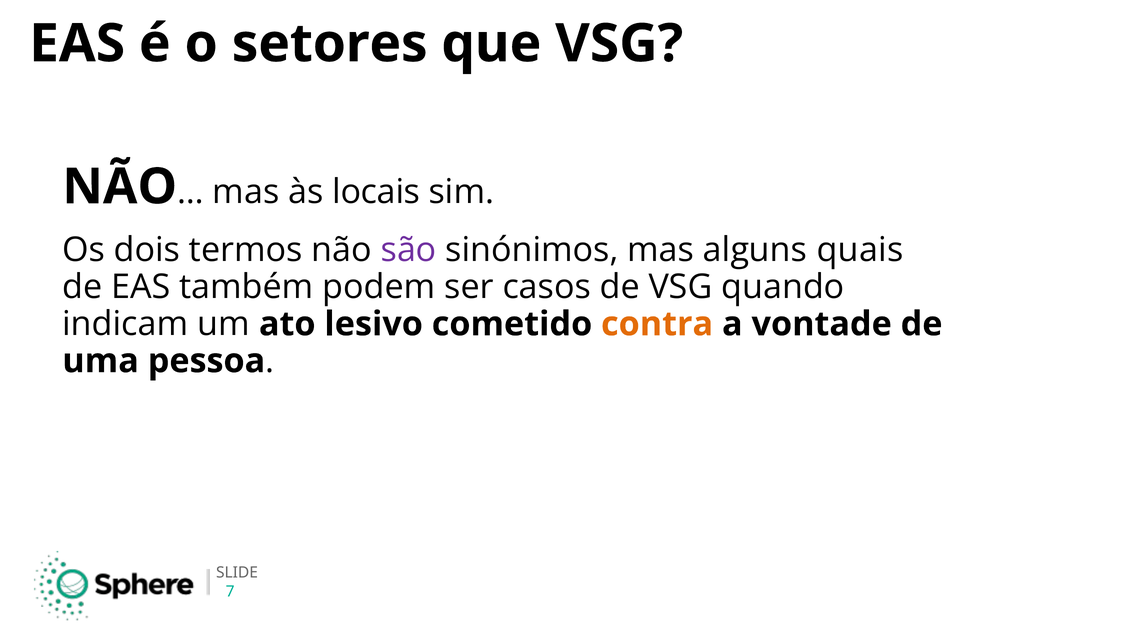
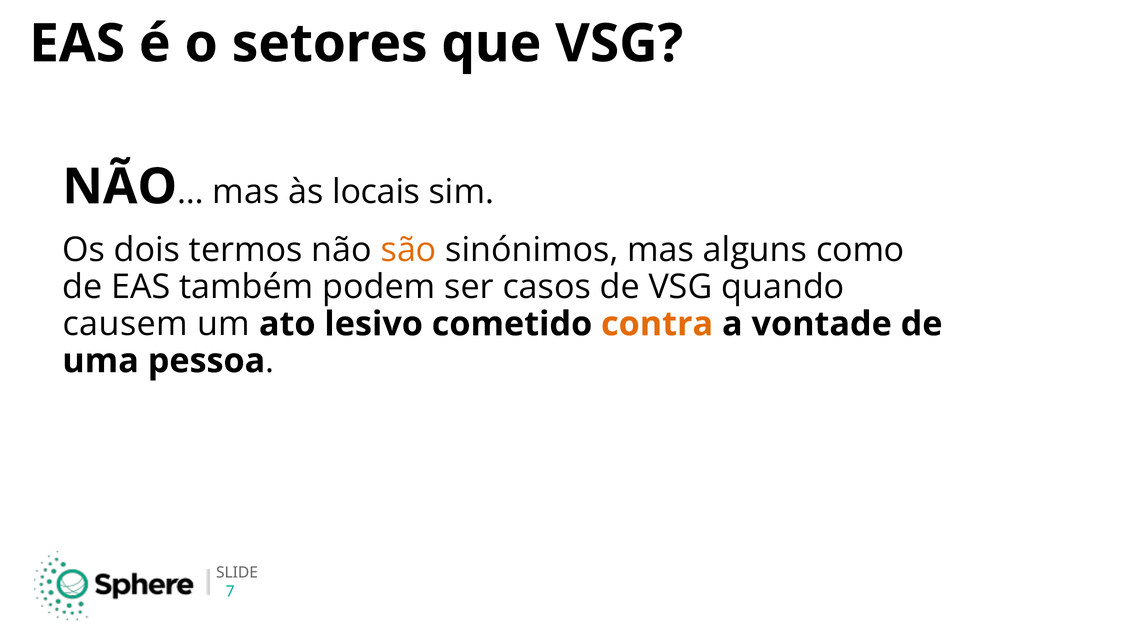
são colour: purple -> orange
quais: quais -> como
indicam: indicam -> causem
